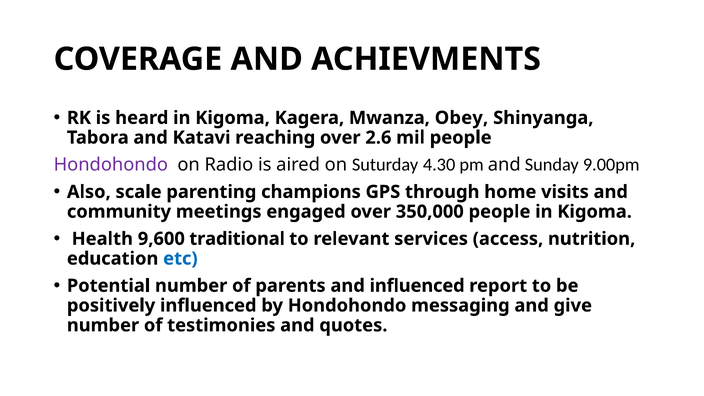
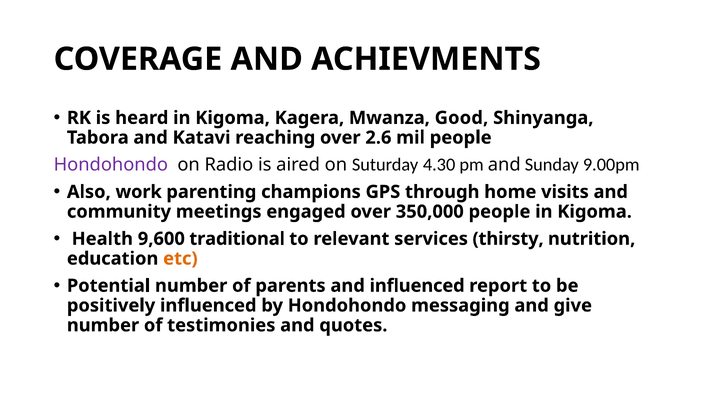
Obey: Obey -> Good
scale: scale -> work
access: access -> thirsty
etc colour: blue -> orange
